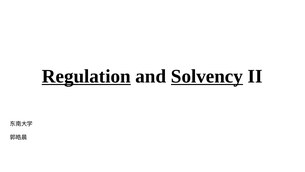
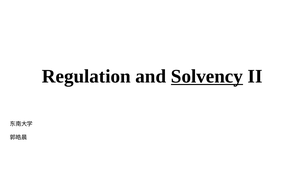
Regulation underline: present -> none
